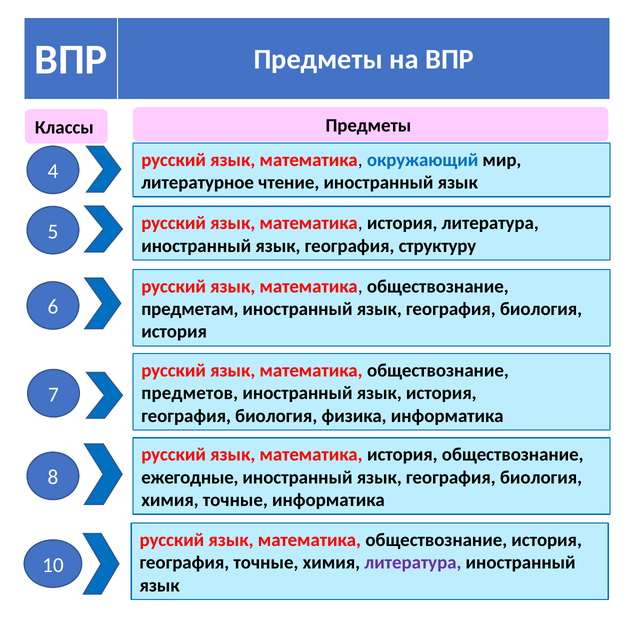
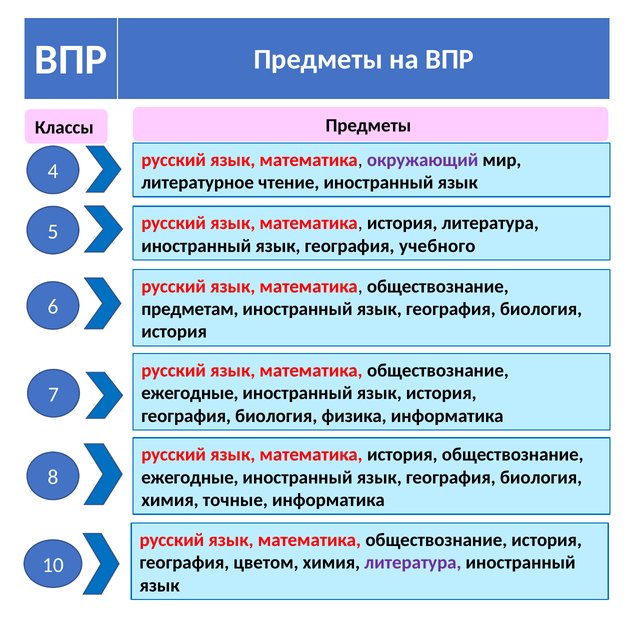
окружающий colour: blue -> purple
структуру: структуру -> учебного
предметов at (190, 393): предметов -> ежегодные
география точные: точные -> цветом
